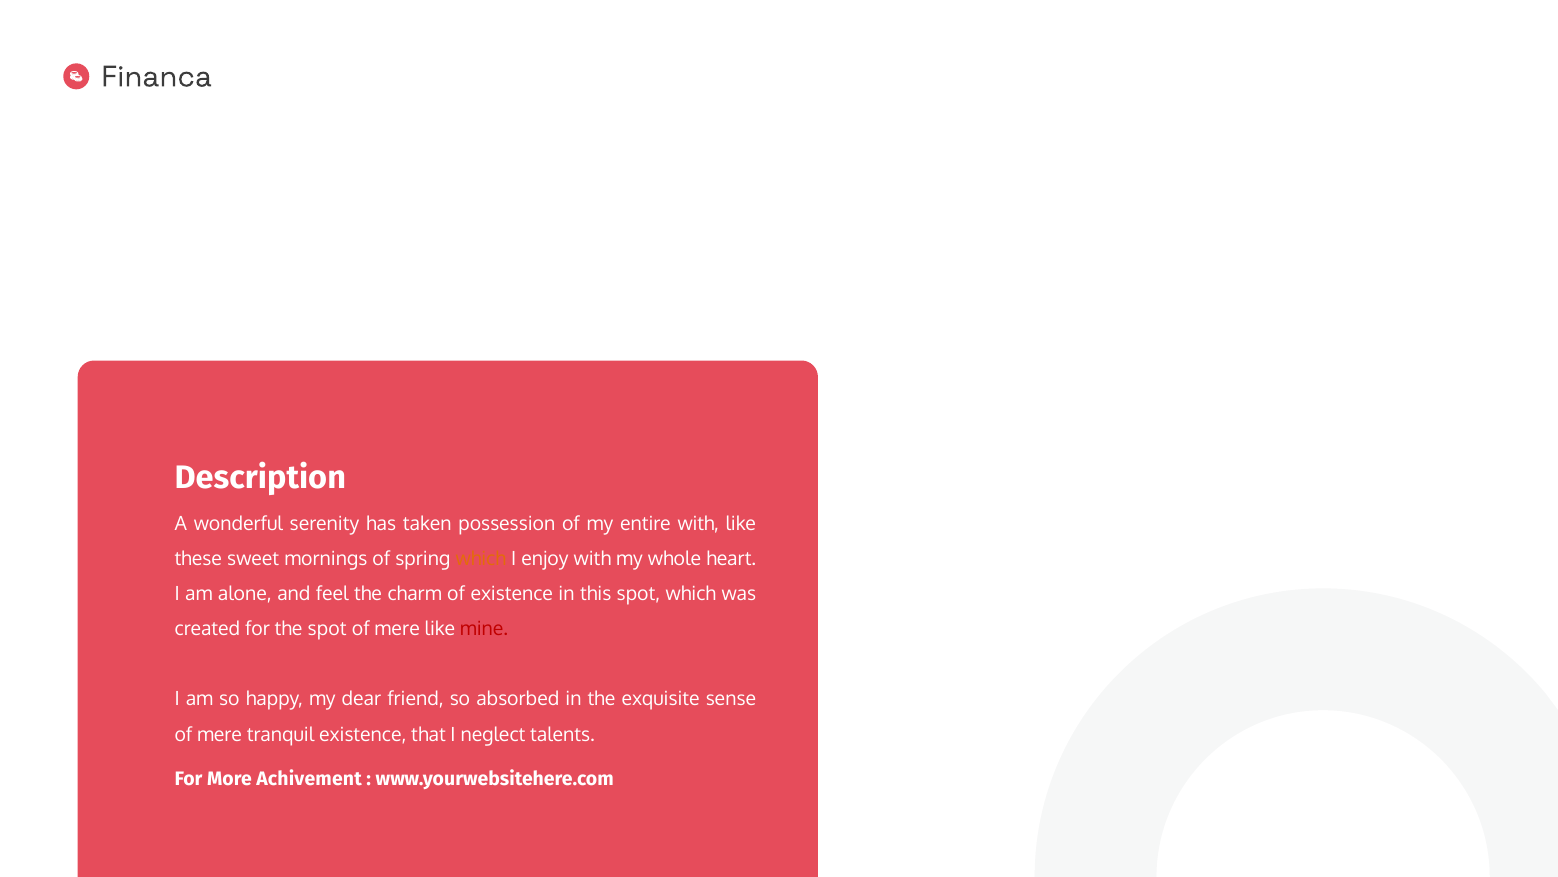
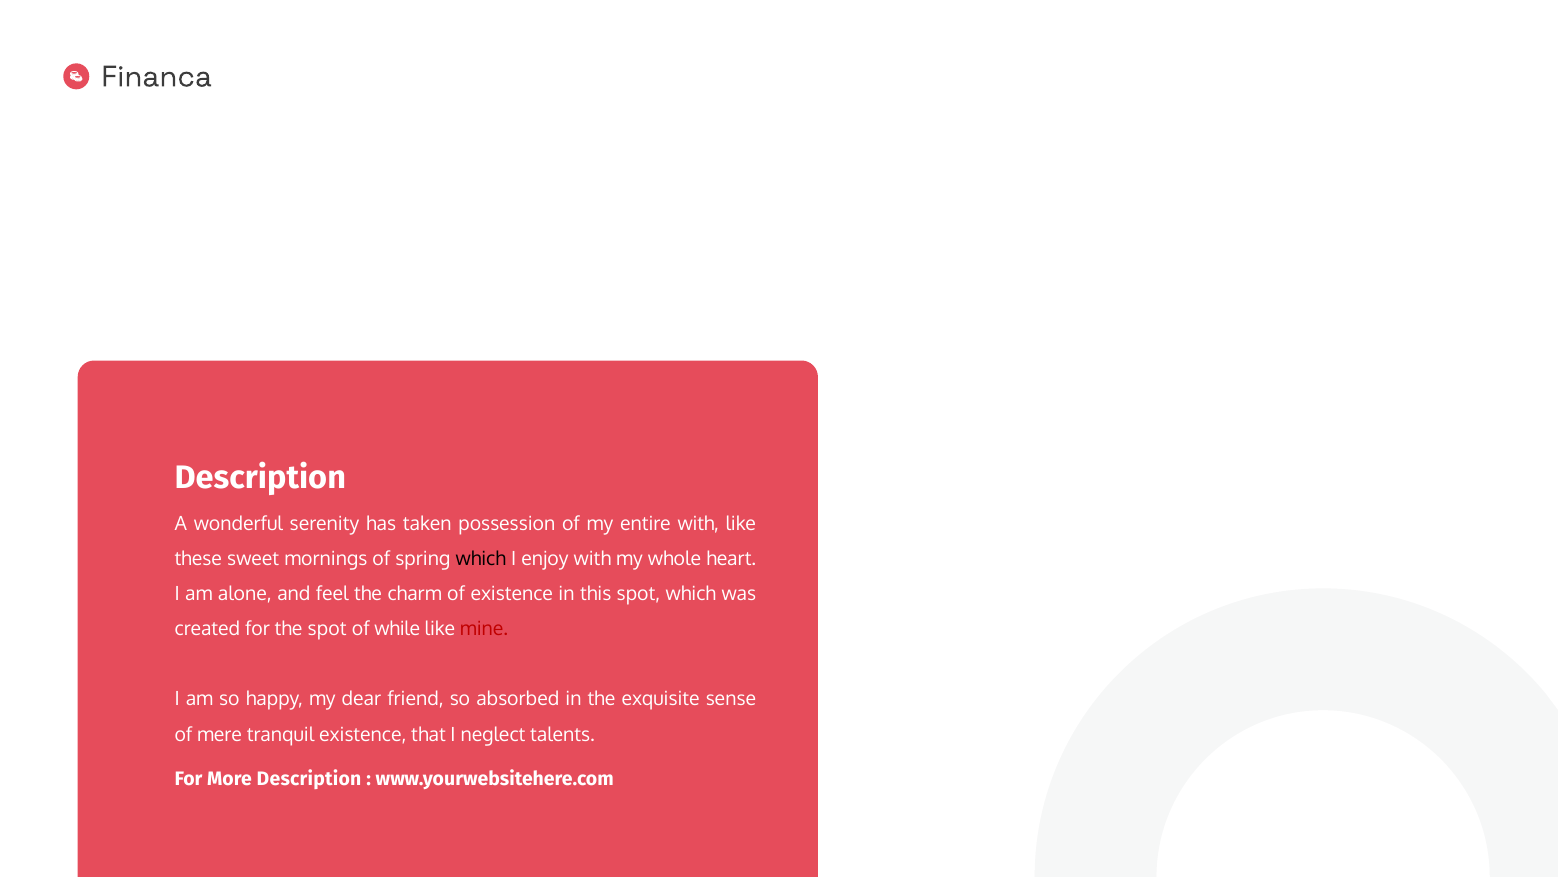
which at (481, 559) colour: orange -> black
mere at (397, 629): mere -> while
More Achivement: Achivement -> Description
